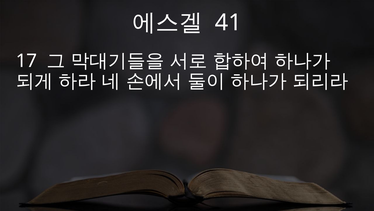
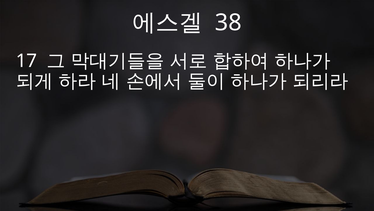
41: 41 -> 38
